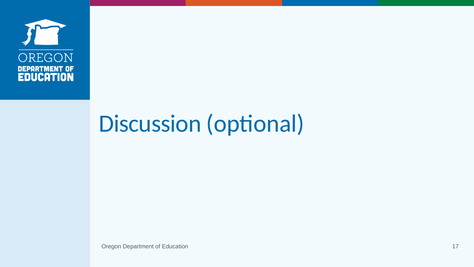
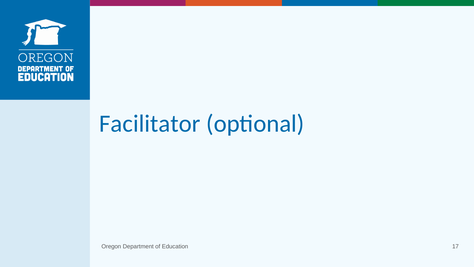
Discussion: Discussion -> Facilitator
